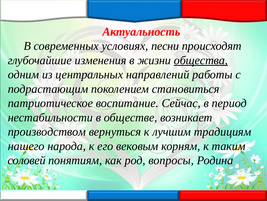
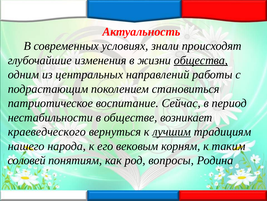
песни: песни -> знали
производством: производством -> краеведческого
лучшим underline: none -> present
